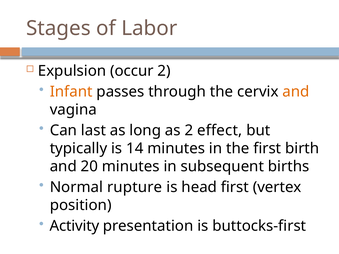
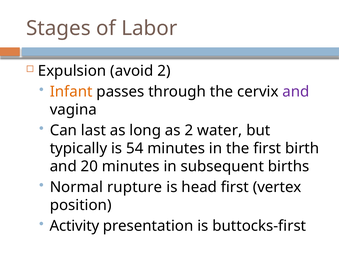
occur: occur -> avoid
and at (296, 92) colour: orange -> purple
effect: effect -> water
14: 14 -> 54
